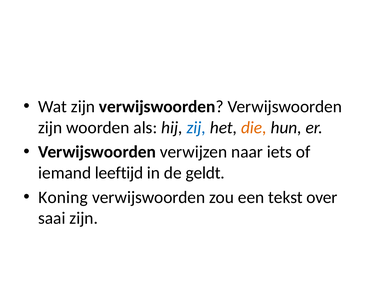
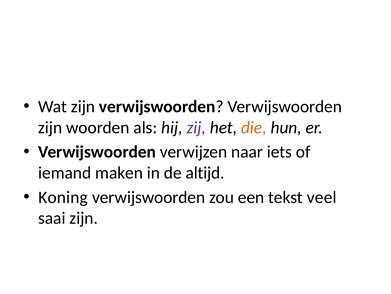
zij colour: blue -> purple
leeftijd: leeftijd -> maken
geldt: geldt -> altijd
over: over -> veel
